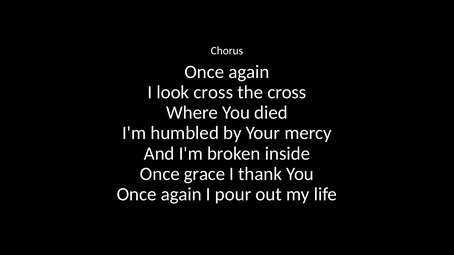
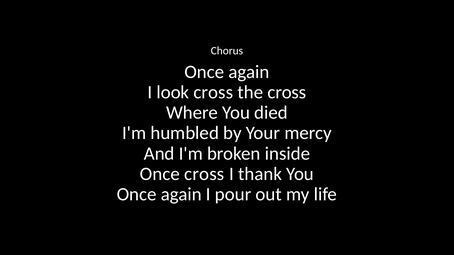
Once grace: grace -> cross
